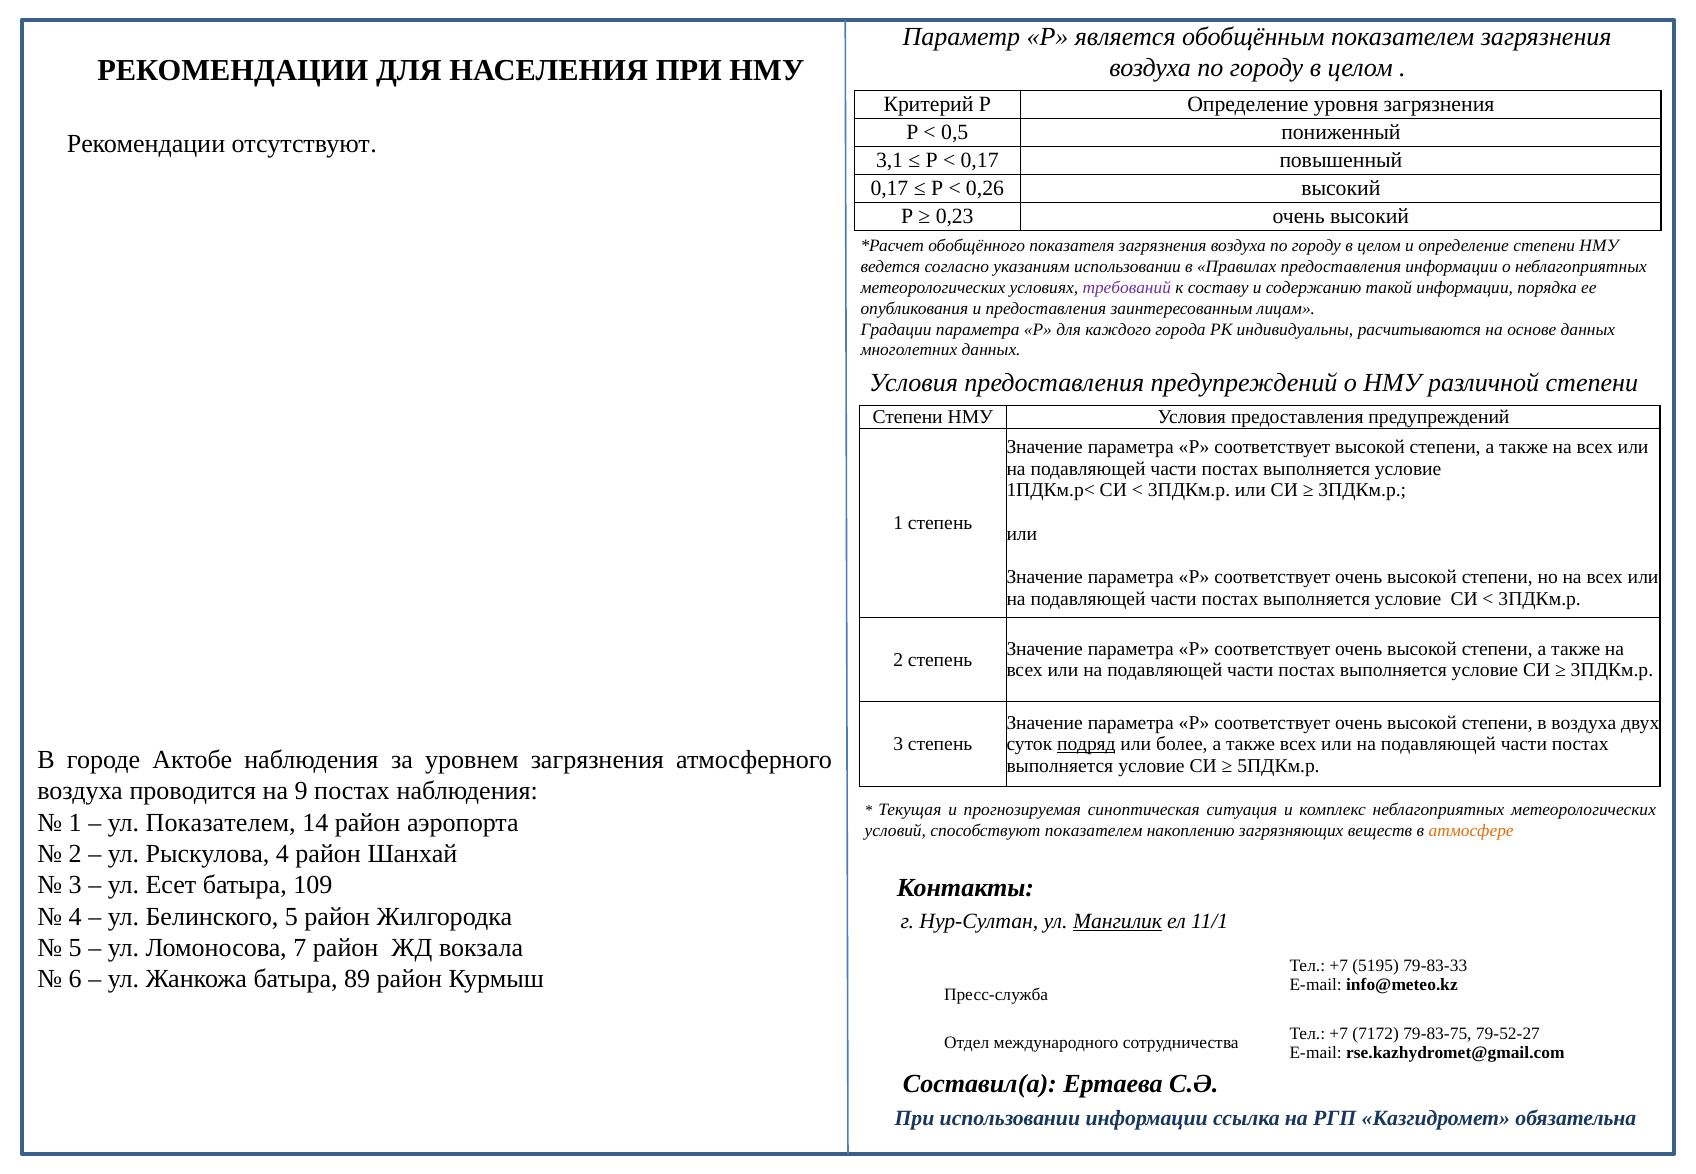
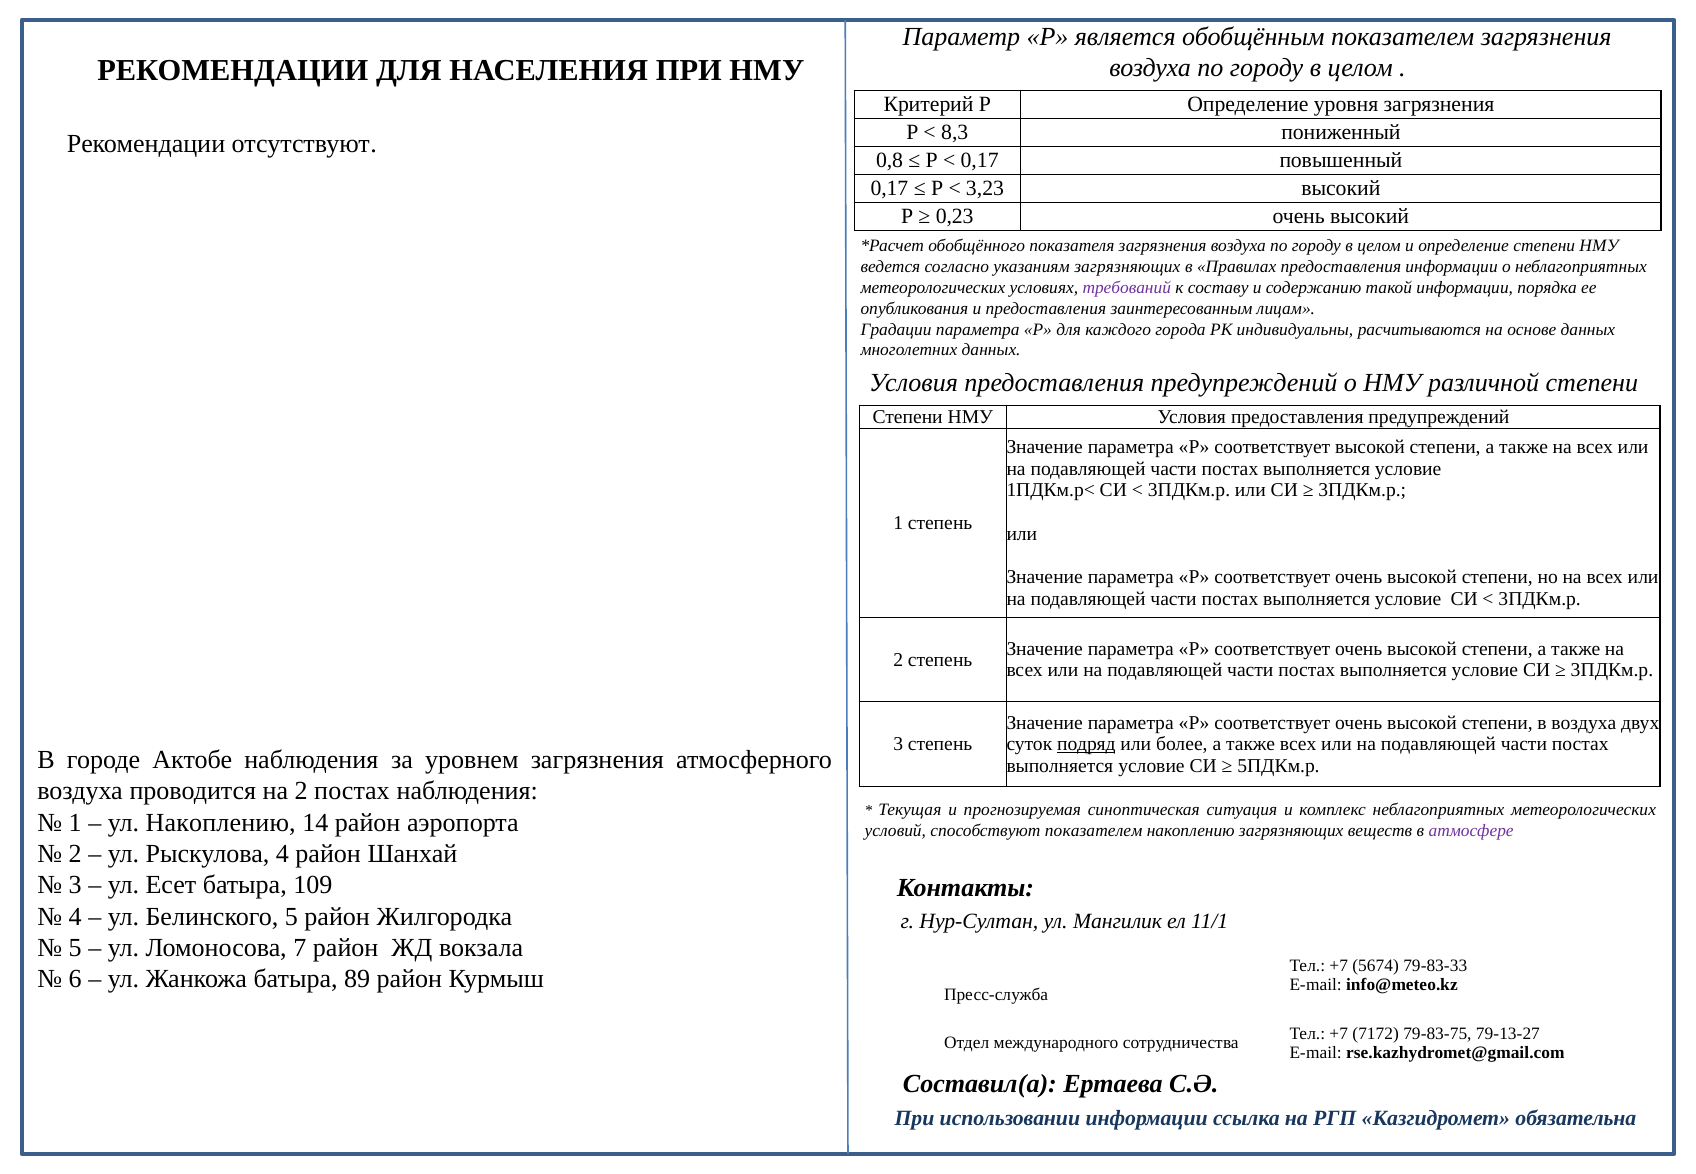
0,5: 0,5 -> 8,3
3,1: 3,1 -> 0,8
0,26: 0,26 -> 3,23
указаниям использовании: использовании -> загрязняющих
на 9: 9 -> 2
ул Показателем: Показателем -> Накоплению
атмосфере colour: orange -> purple
Мангилик underline: present -> none
5195: 5195 -> 5674
79-52-27: 79-52-27 -> 79-13-27
